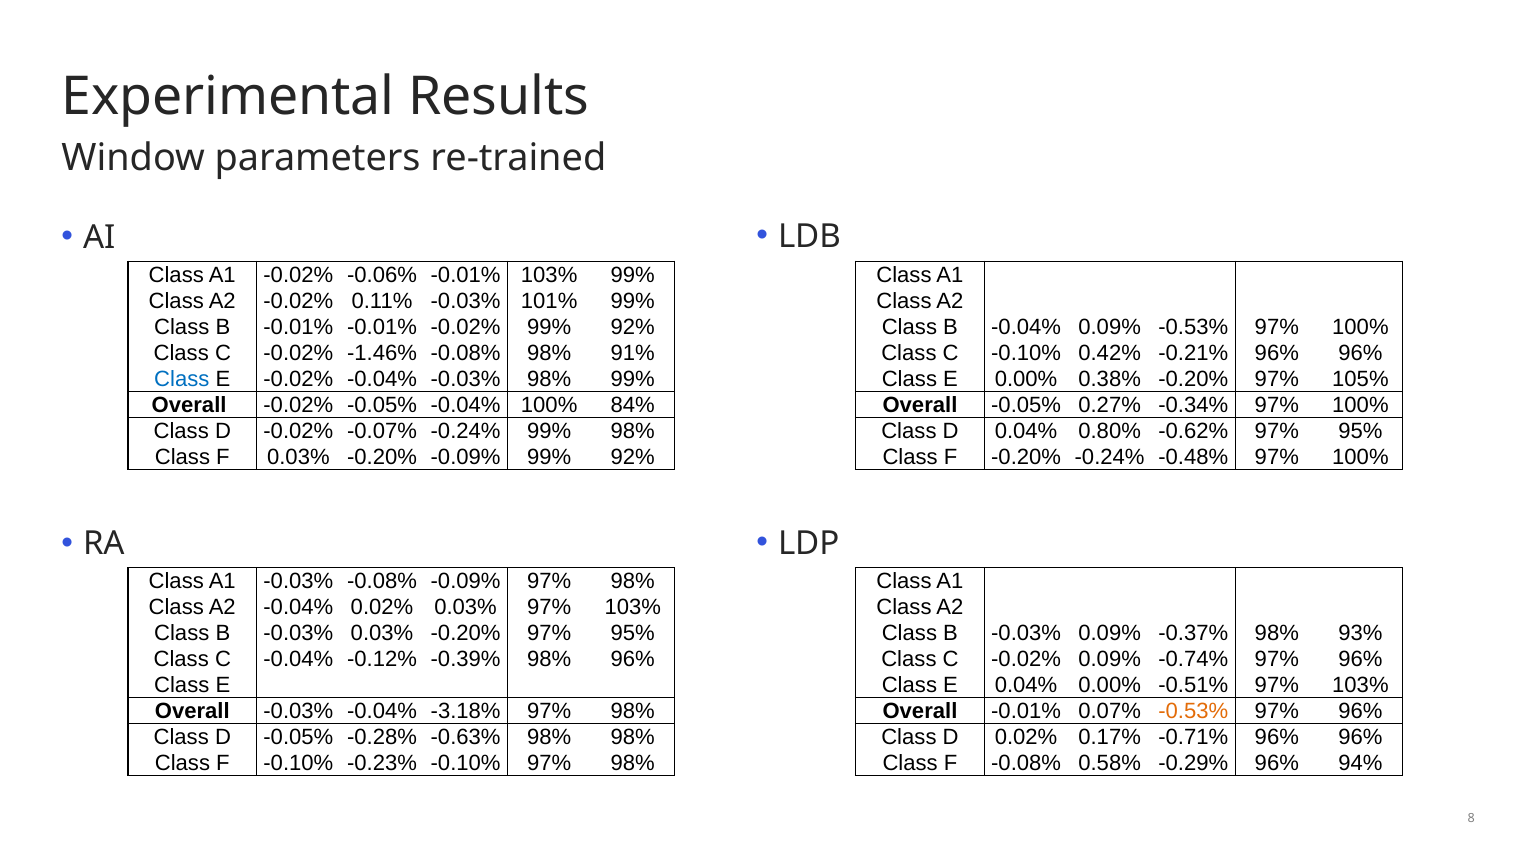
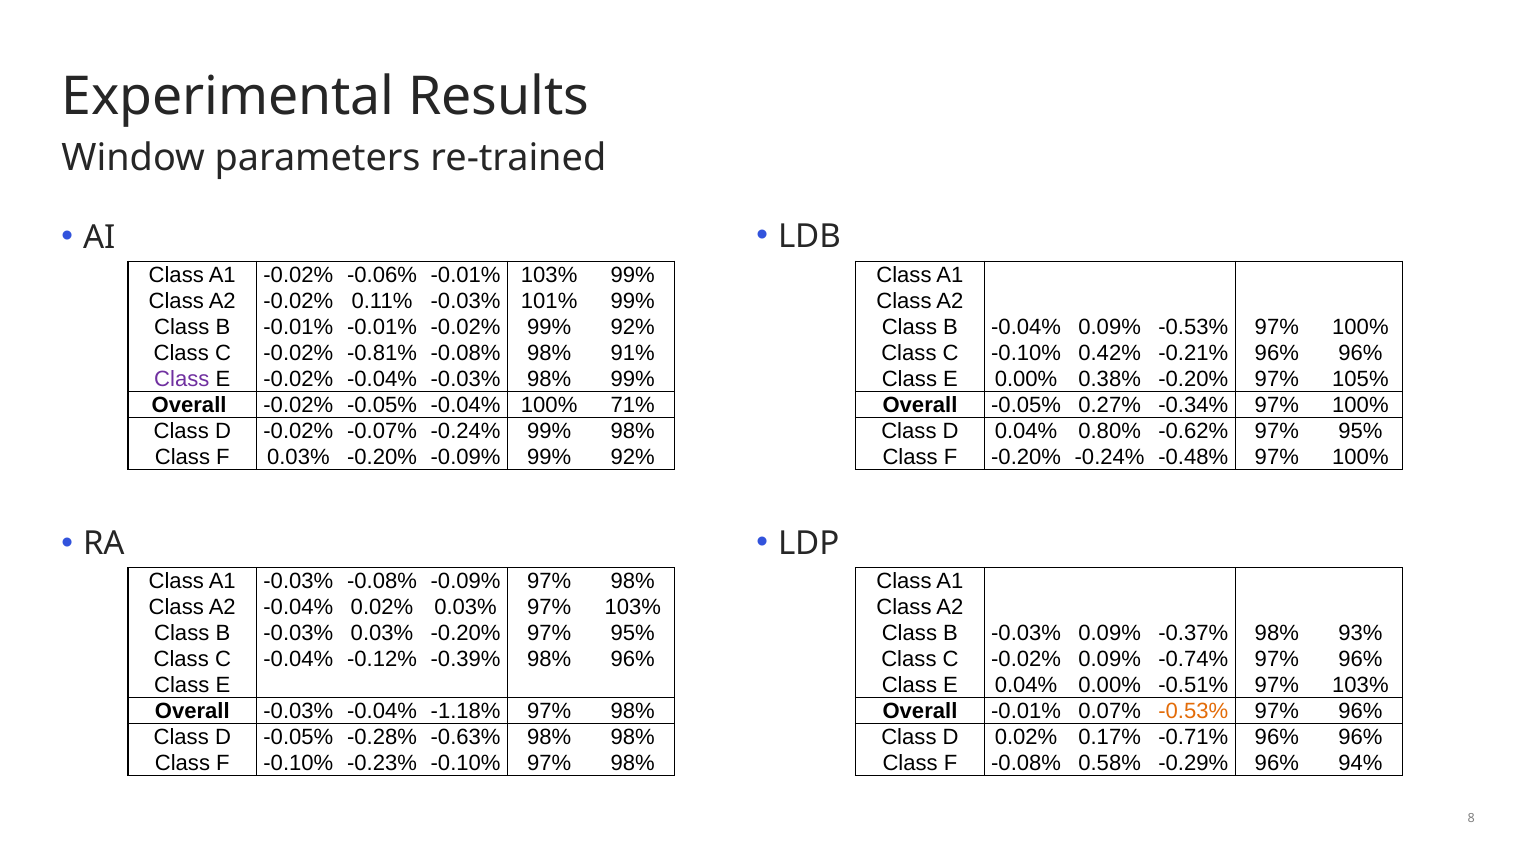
-1.46%: -1.46% -> -0.81%
Class at (182, 379) colour: blue -> purple
84%: 84% -> 71%
-3.18%: -3.18% -> -1.18%
